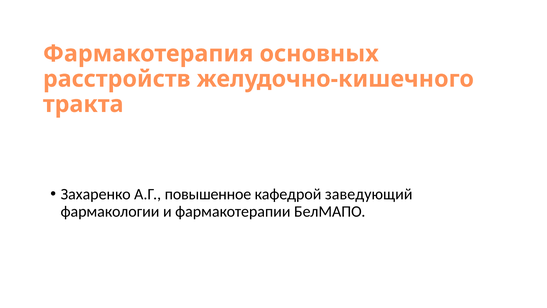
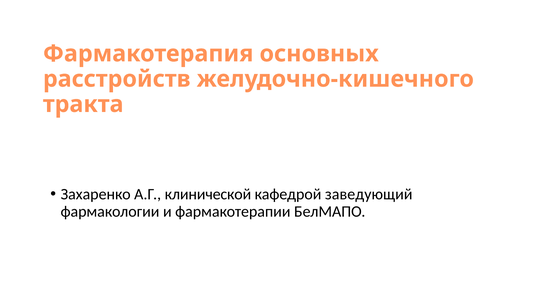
повышенное: повышенное -> клинической
